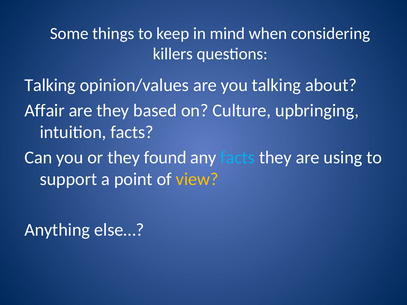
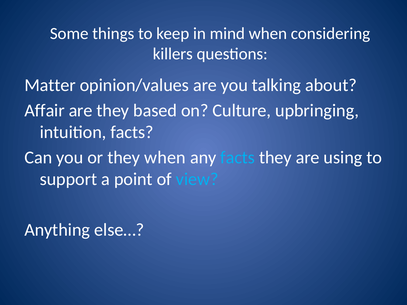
Talking at (50, 85): Talking -> Matter
they found: found -> when
view colour: yellow -> light blue
